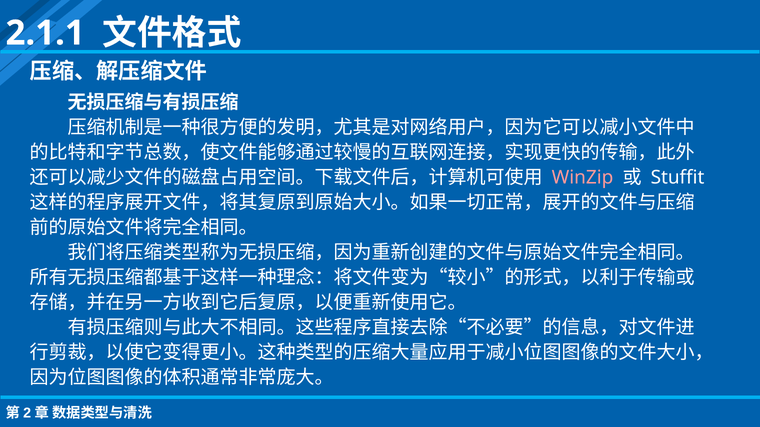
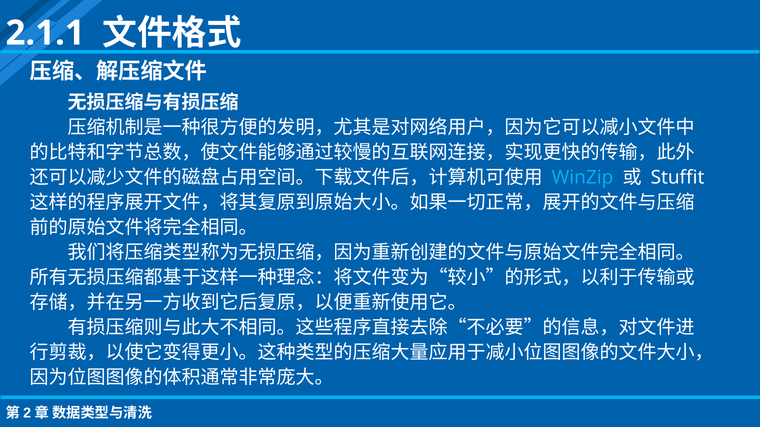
WinZip colour: pink -> light blue
